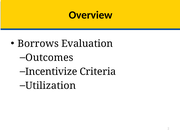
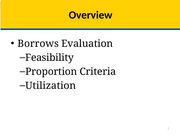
Outcomes: Outcomes -> Feasibility
Incentivize: Incentivize -> Proportion
